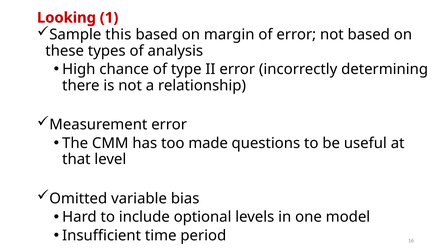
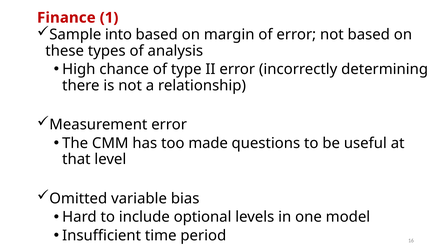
Looking: Looking -> Finance
this: this -> into
